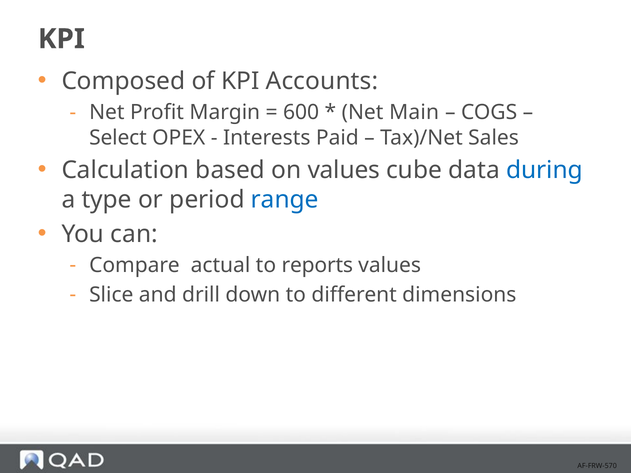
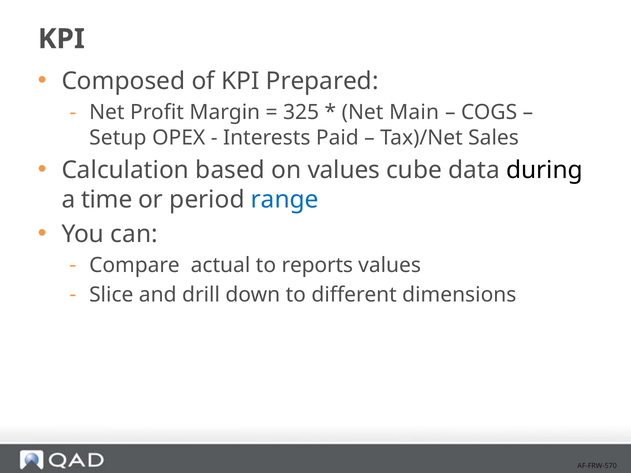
Accounts: Accounts -> Prepared
600: 600 -> 325
Select: Select -> Setup
during colour: blue -> black
type: type -> time
